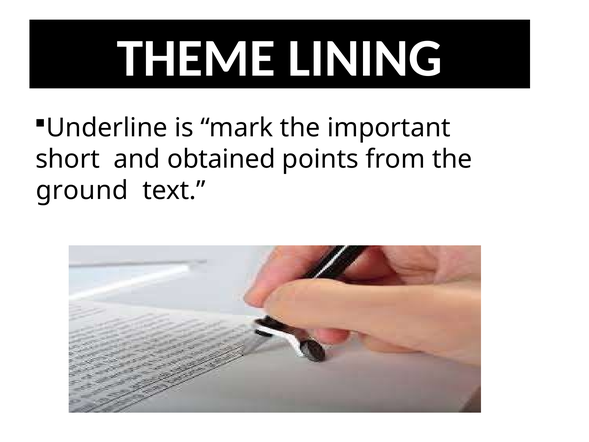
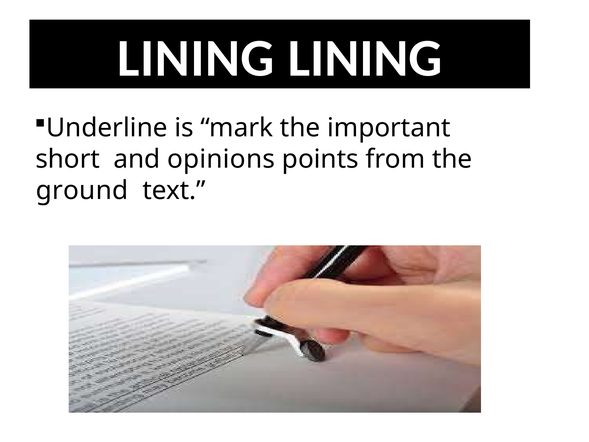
THEME at (196, 58): THEME -> LINING
obtained: obtained -> opinions
